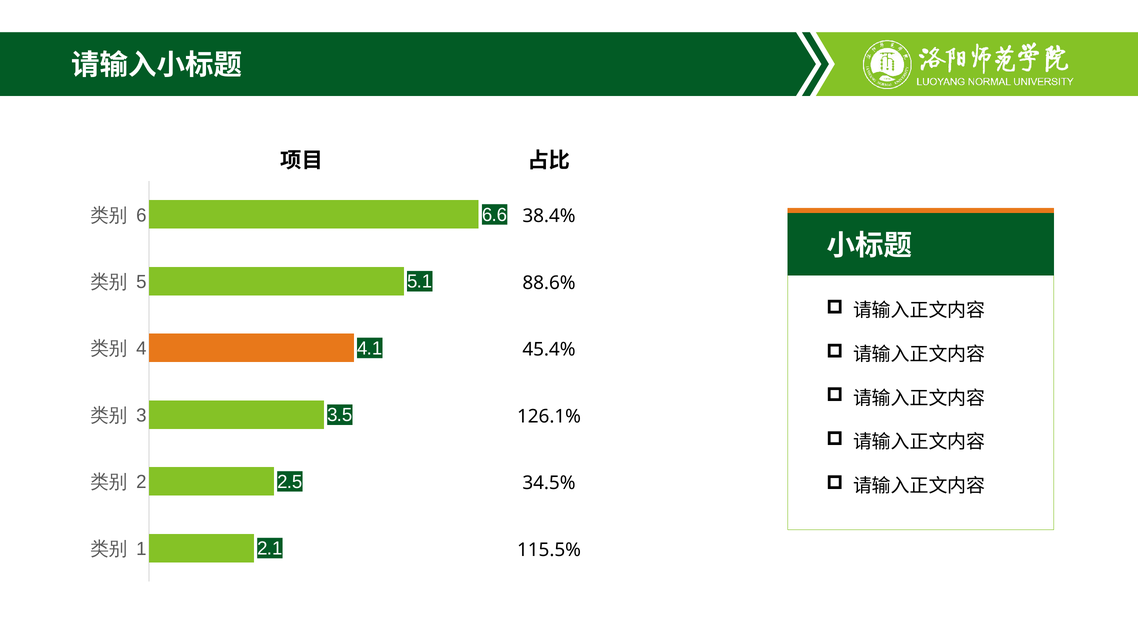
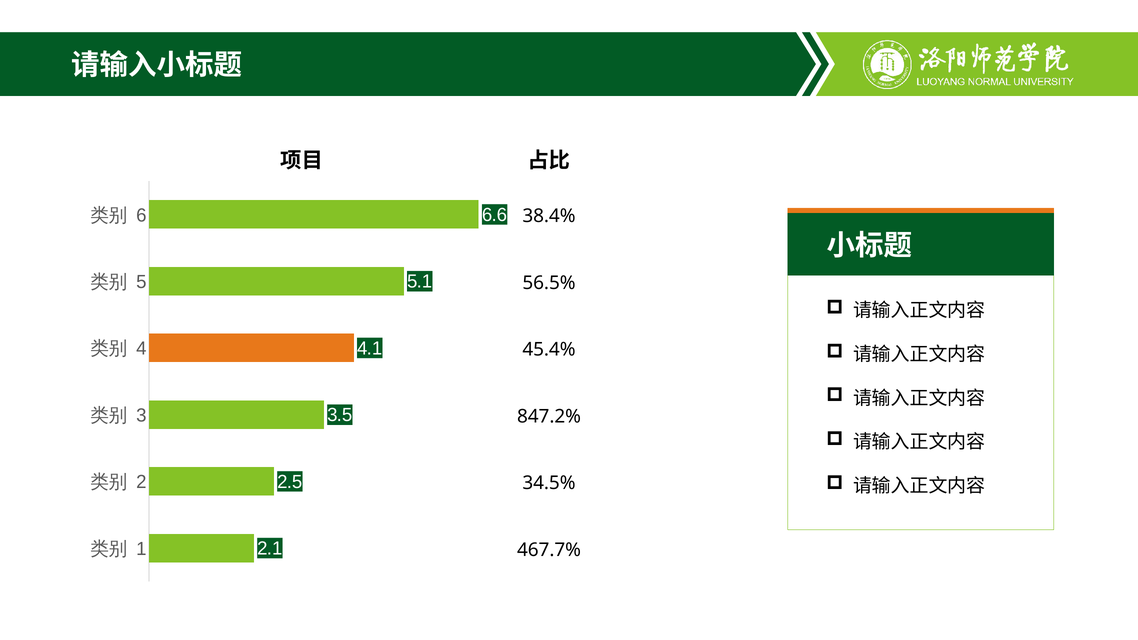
88.6%: 88.6% -> 56.5%
126.1%: 126.1% -> 847.2%
115.5%: 115.5% -> 467.7%
